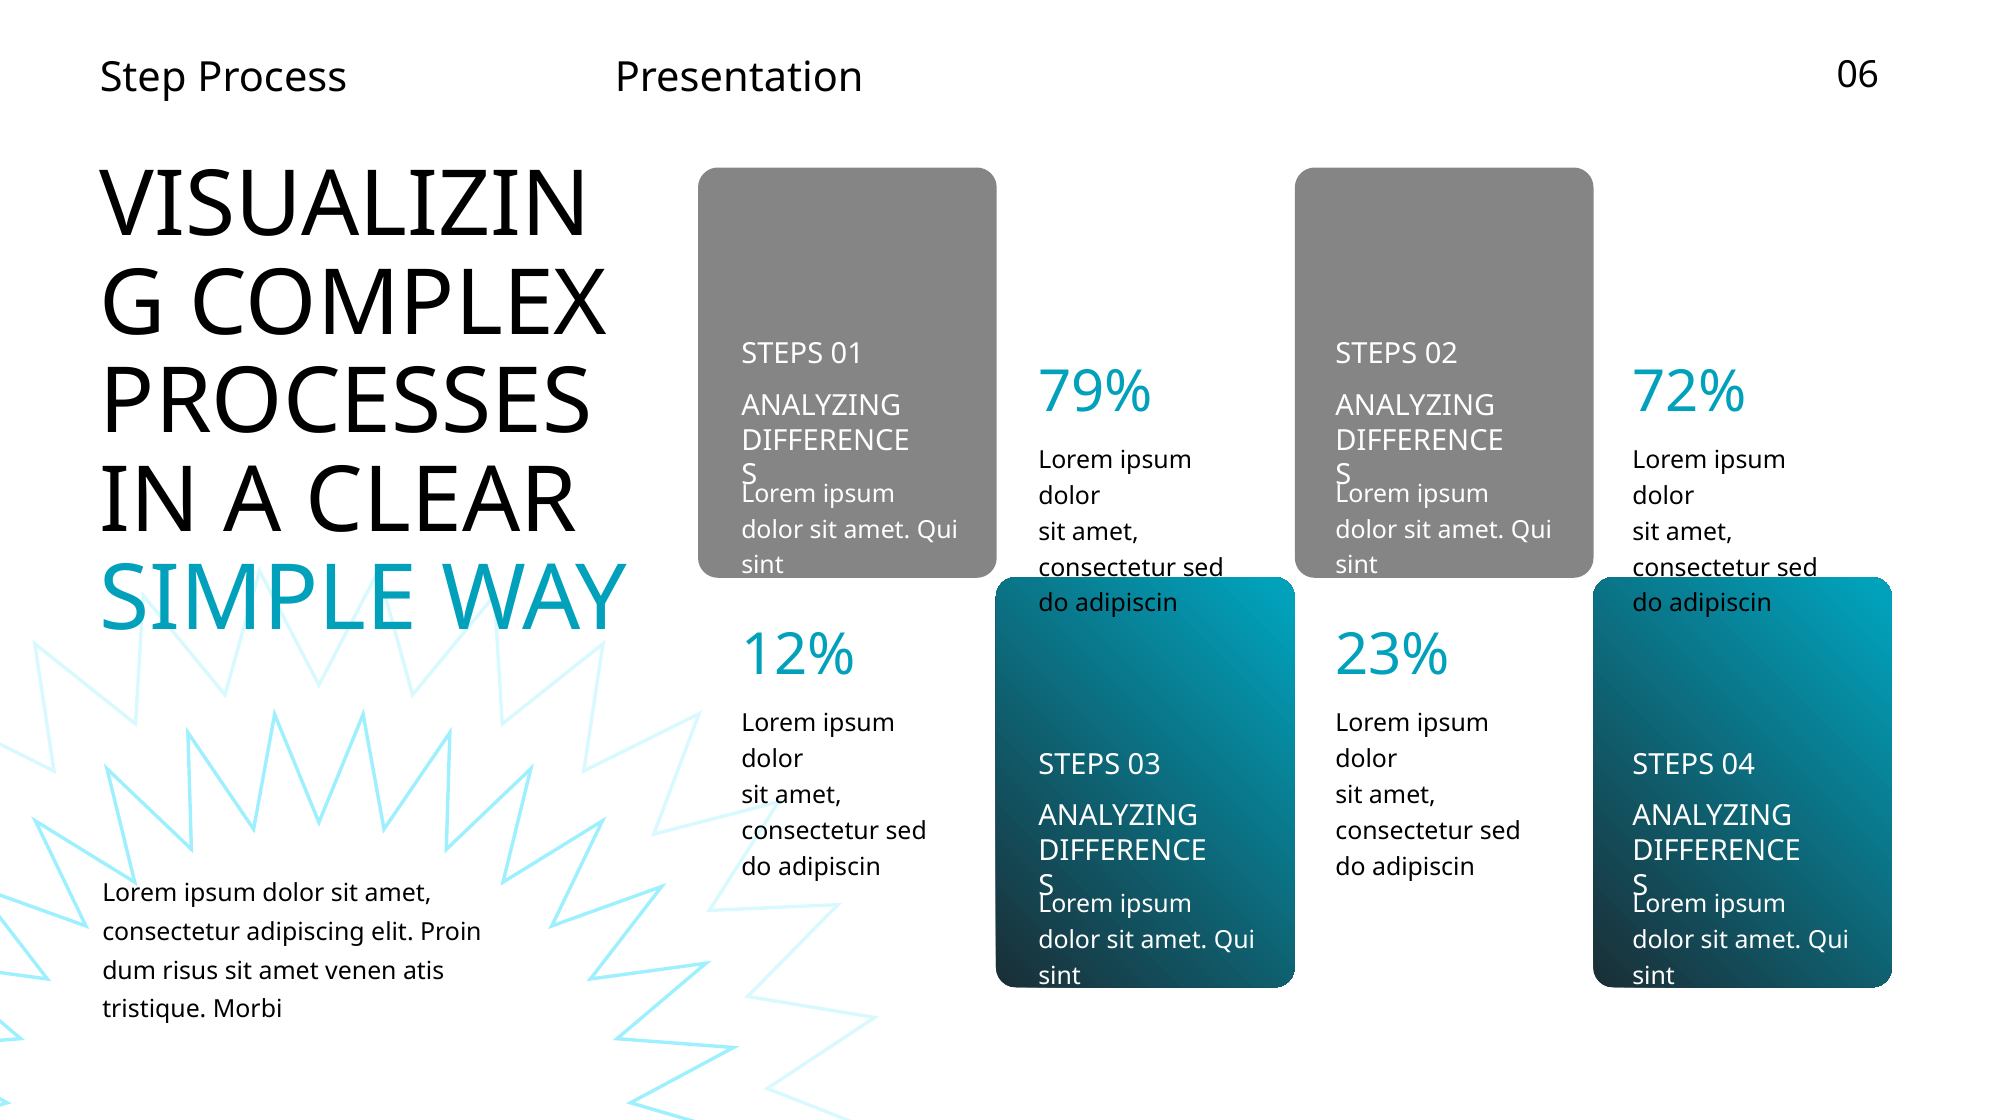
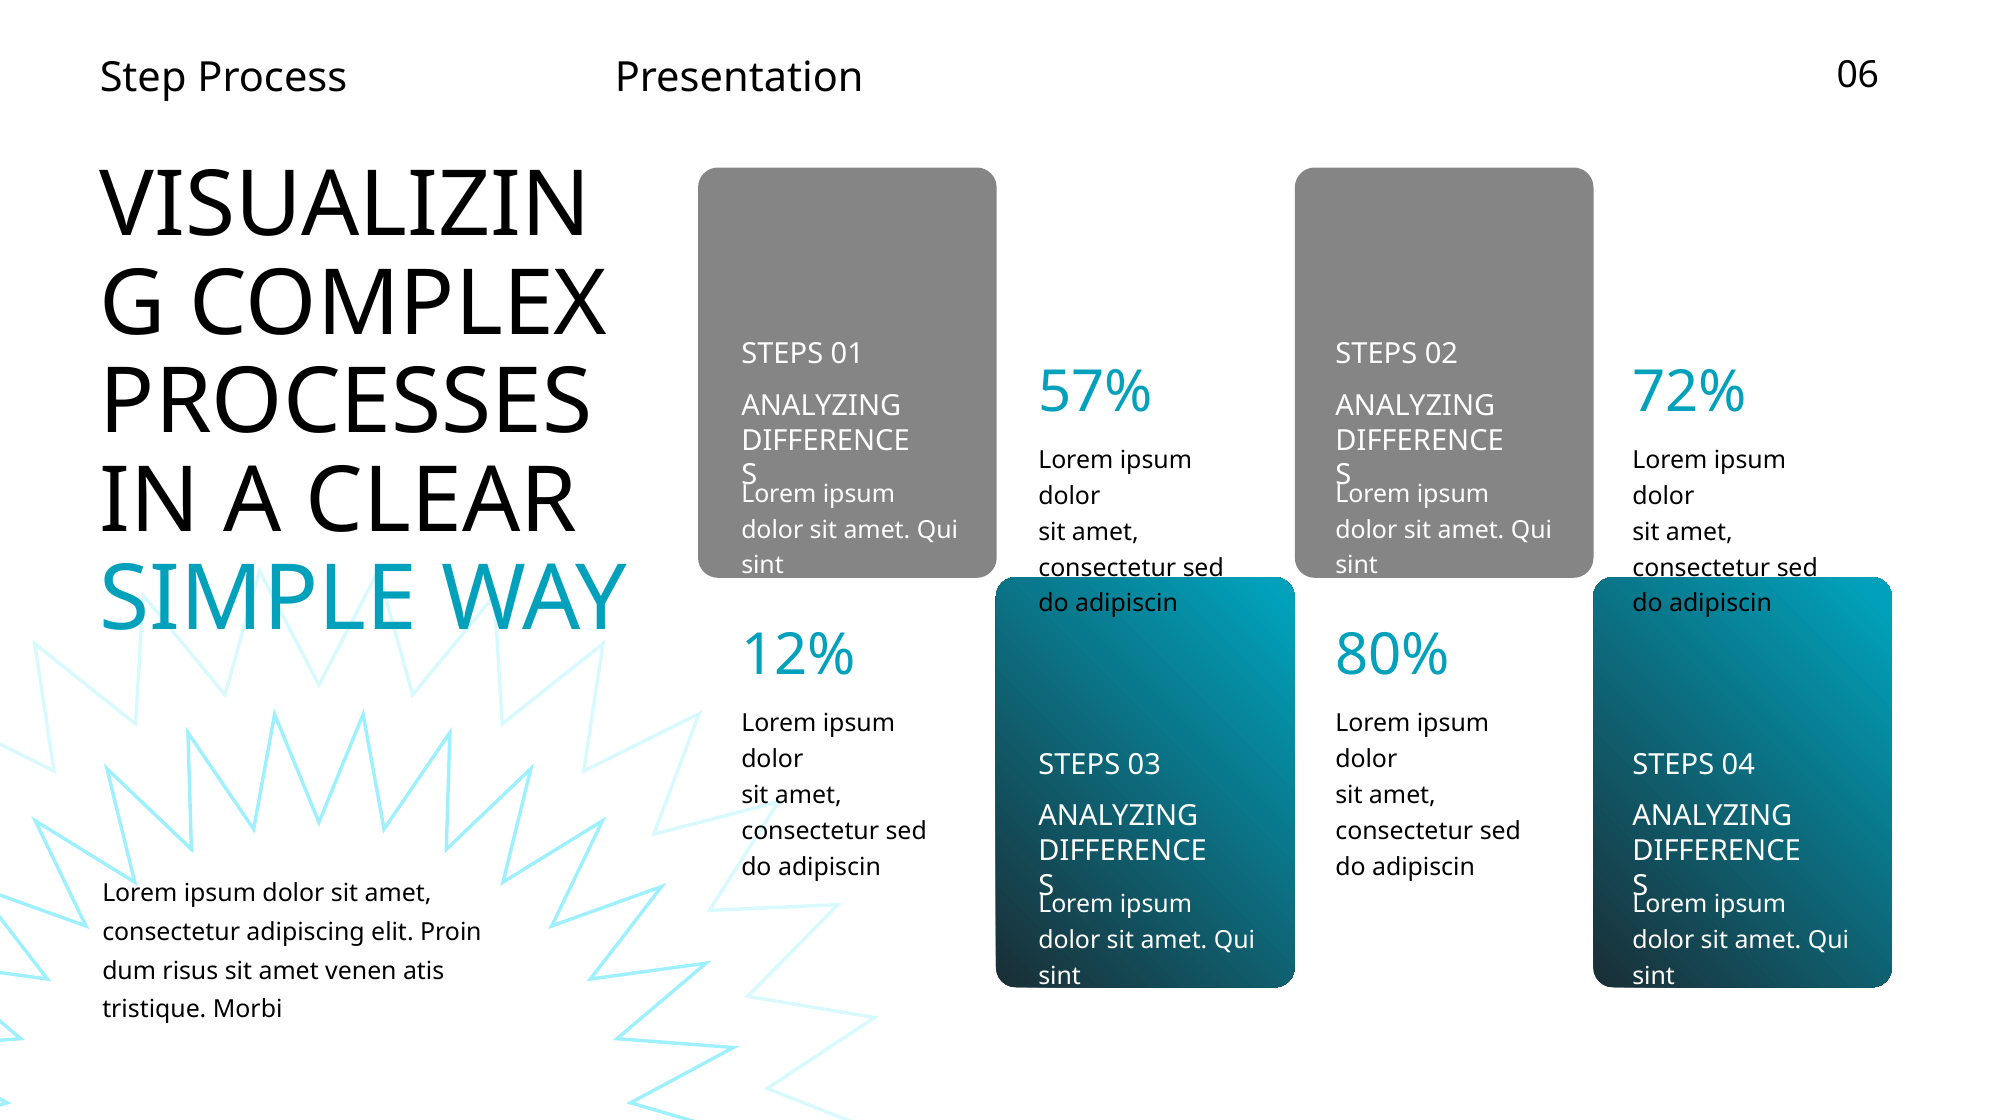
79%: 79% -> 57%
23%: 23% -> 80%
